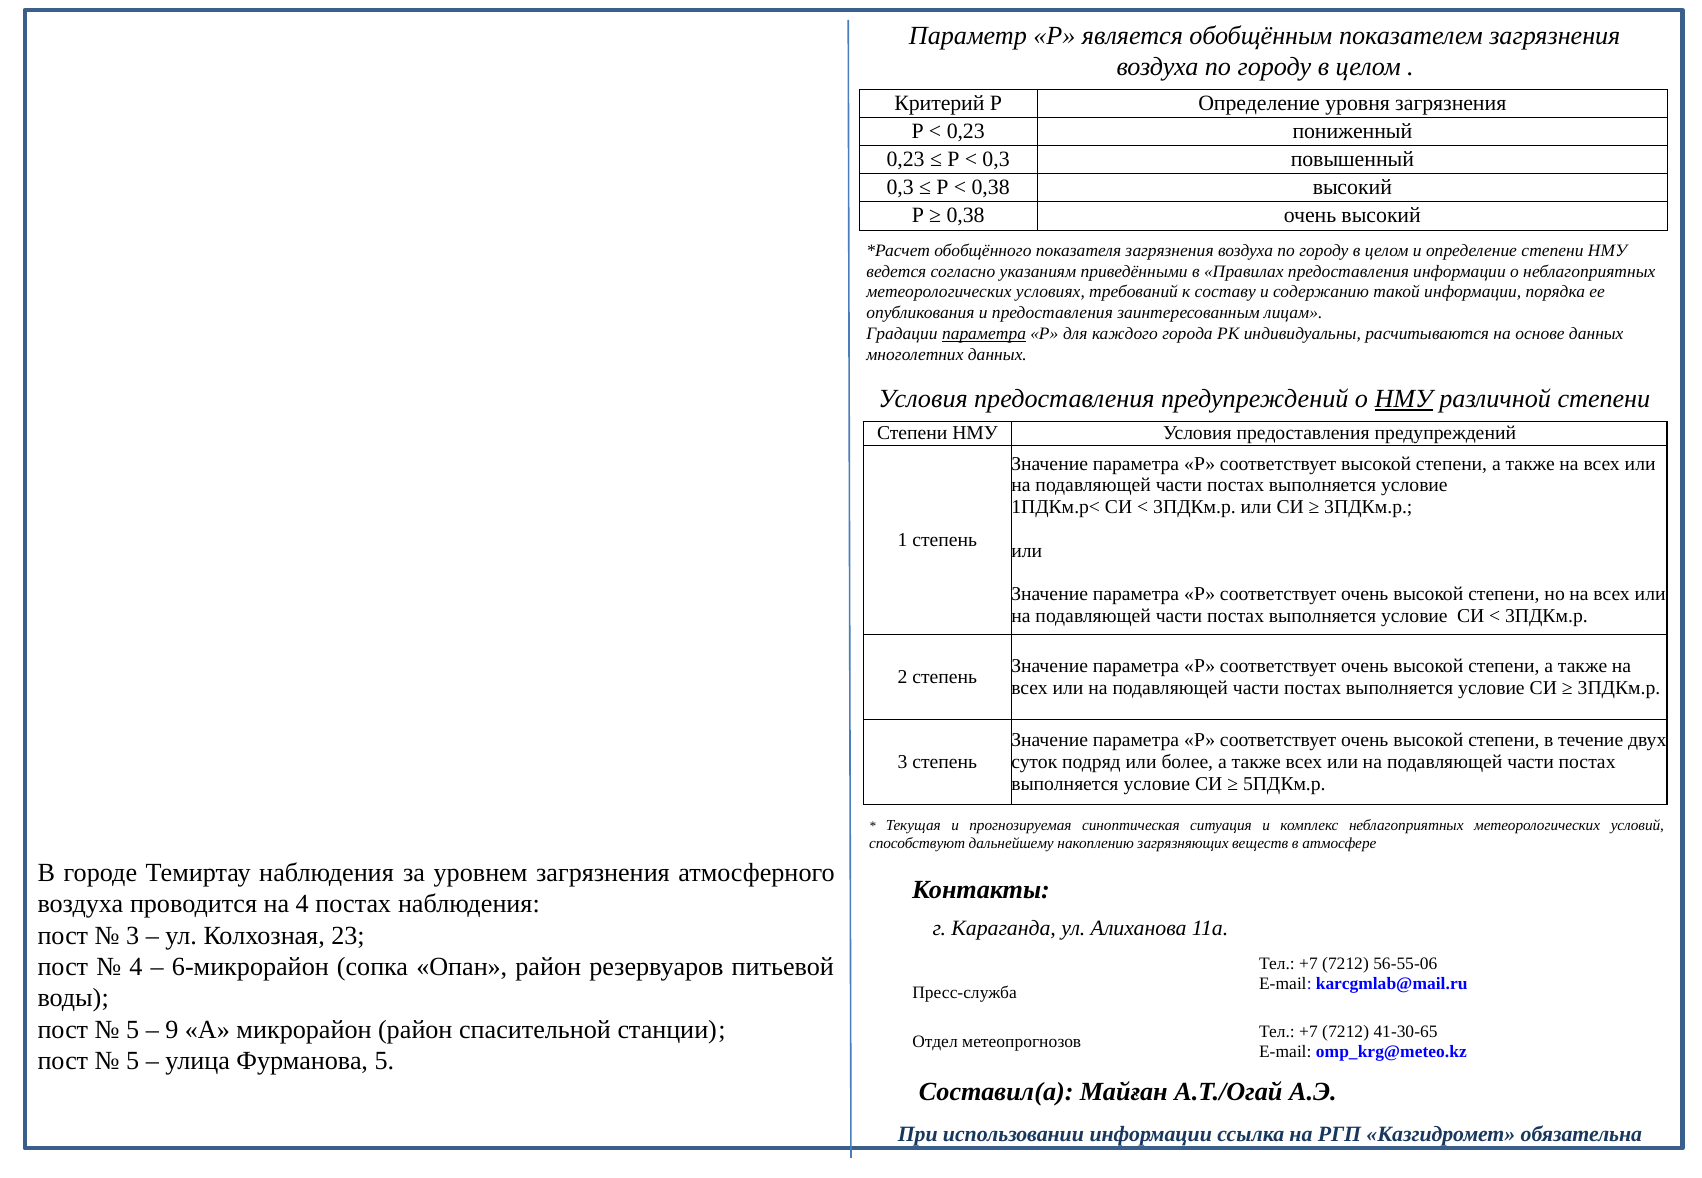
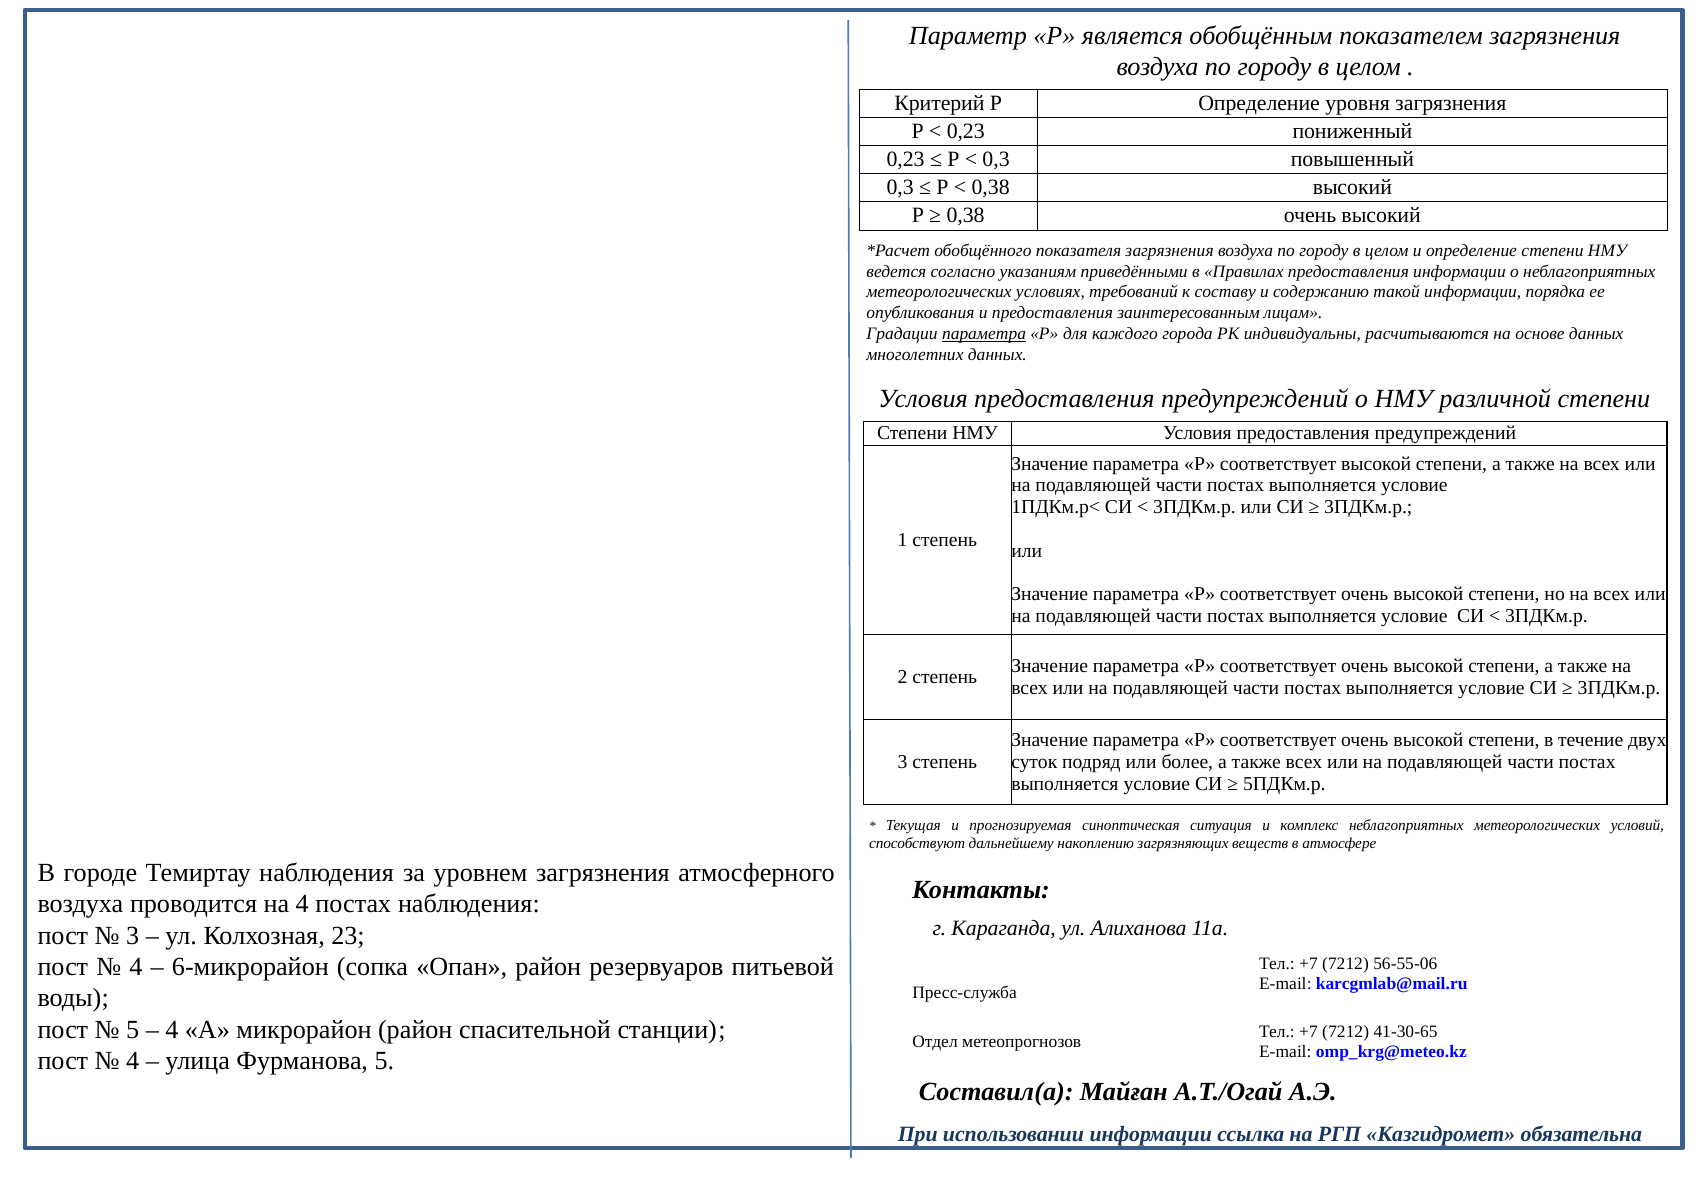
НМУ at (1404, 399) underline: present -> none
9 at (172, 1030): 9 -> 4
5 at (133, 1061): 5 -> 4
